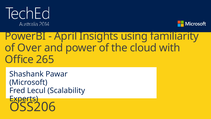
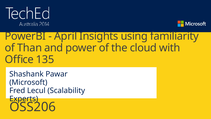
Over: Over -> Than
265: 265 -> 135
